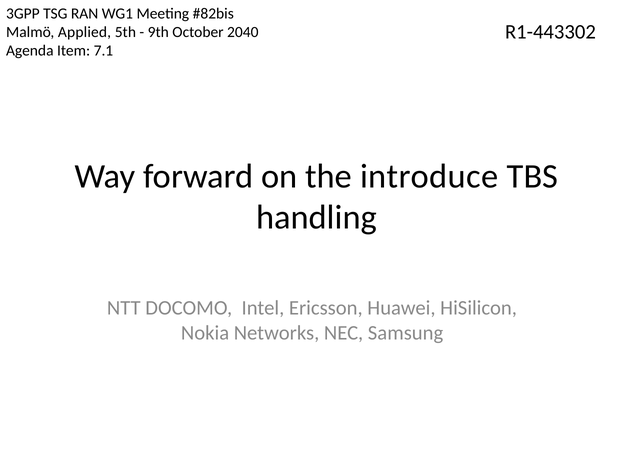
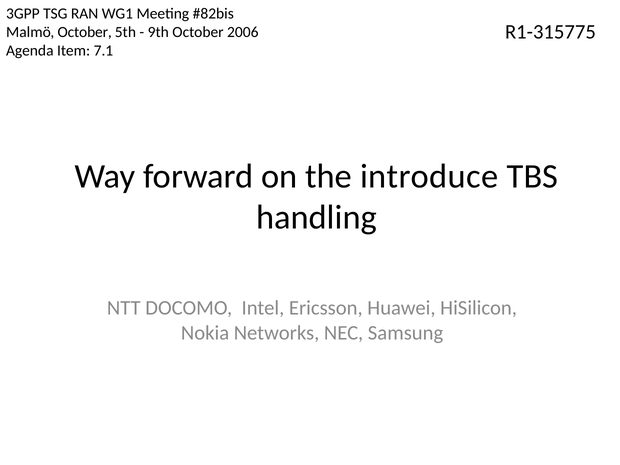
R1-443302: R1-443302 -> R1-315775
Malmö Applied: Applied -> October
2040: 2040 -> 2006
